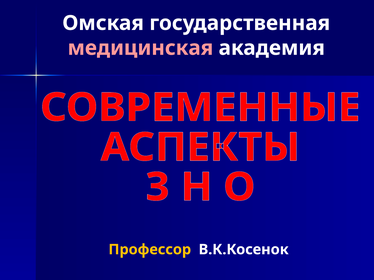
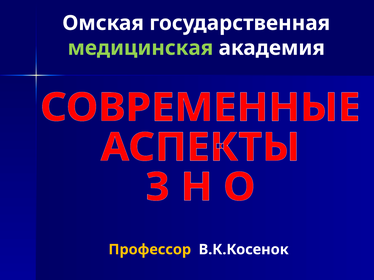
медицинская colour: pink -> light green
